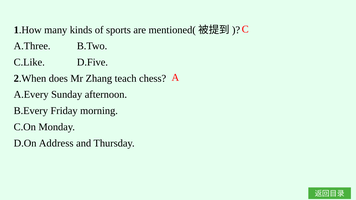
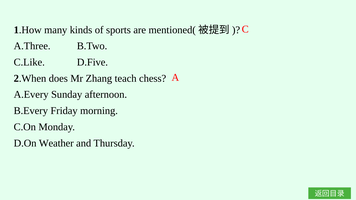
Address: Address -> Weather
